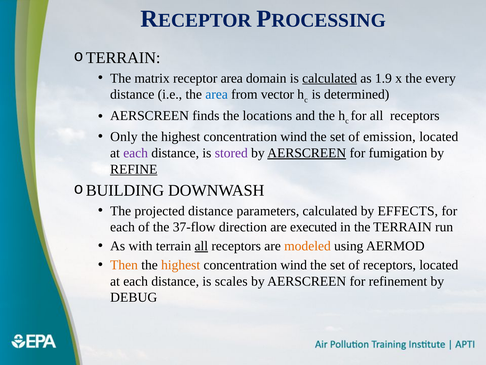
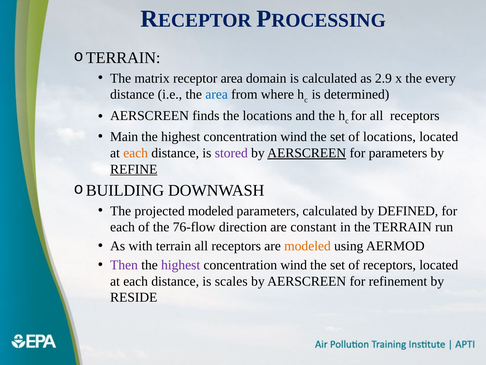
calculated at (330, 78) underline: present -> none
1.9: 1.9 -> 2.9
vector: vector -> where
Only: Only -> Main
of emission: emission -> locations
each at (136, 153) colour: purple -> orange
for fumigation: fumigation -> parameters
projected distance: distance -> modeled
EFFECTS: EFFECTS -> DEFINED
37-flow: 37-flow -> 76-flow
executed: executed -> constant
all at (201, 246) underline: present -> none
Then colour: orange -> purple
highest at (181, 265) colour: orange -> purple
DEBUG: DEBUG -> RESIDE
